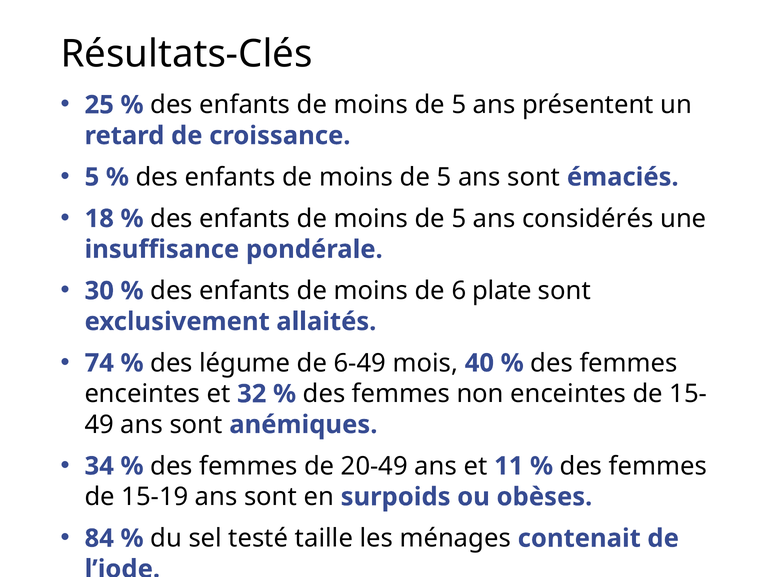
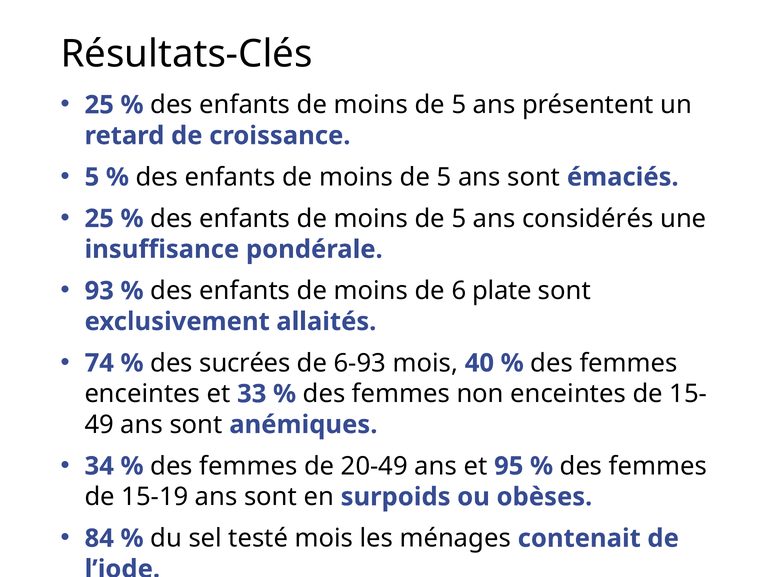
18 at (99, 219): 18 -> 25
30: 30 -> 93
légume: légume -> sucrées
6-49: 6-49 -> 6-93
32: 32 -> 33
11: 11 -> 95
testé taille: taille -> mois
